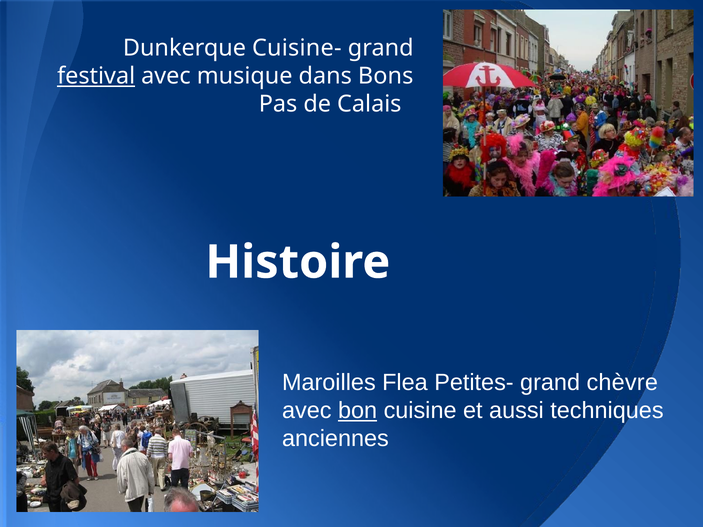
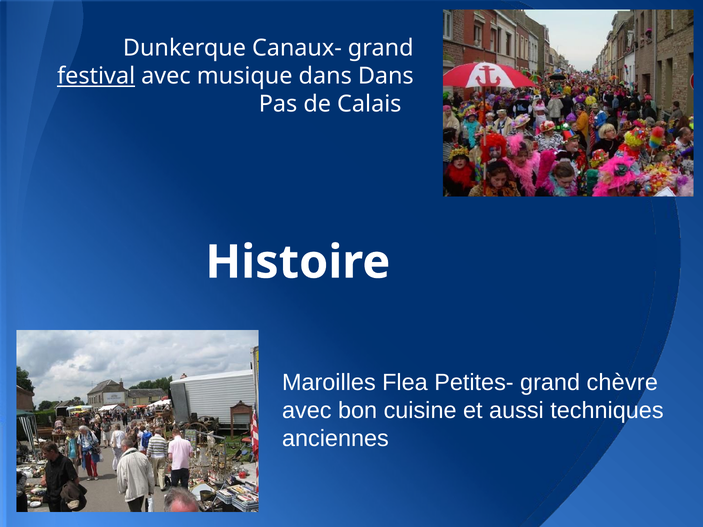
Cuisine-: Cuisine- -> Canaux-
dans Bons: Bons -> Dans
bon underline: present -> none
